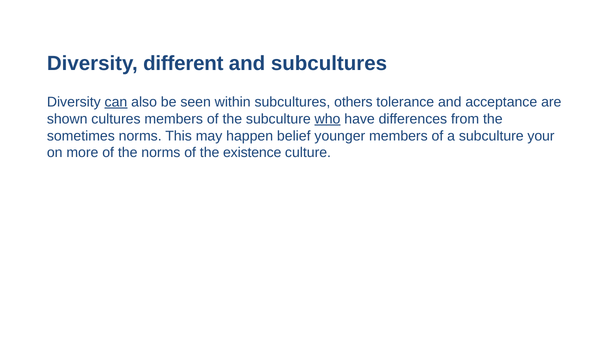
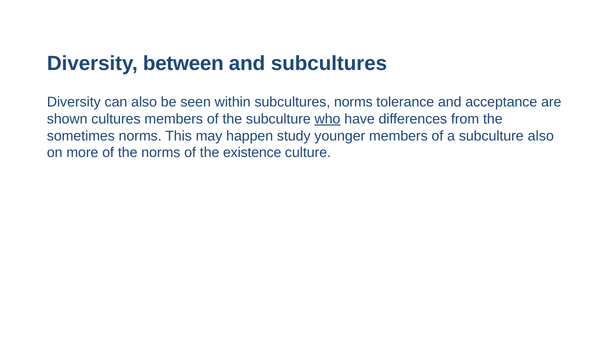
different: different -> between
can underline: present -> none
subcultures others: others -> norms
belief: belief -> study
subculture your: your -> also
